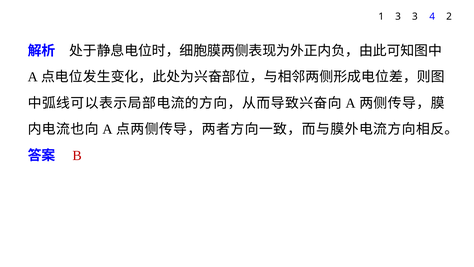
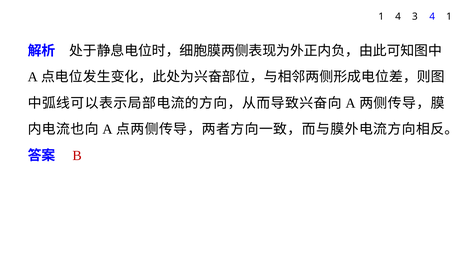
1 3: 3 -> 4
4 2: 2 -> 1
